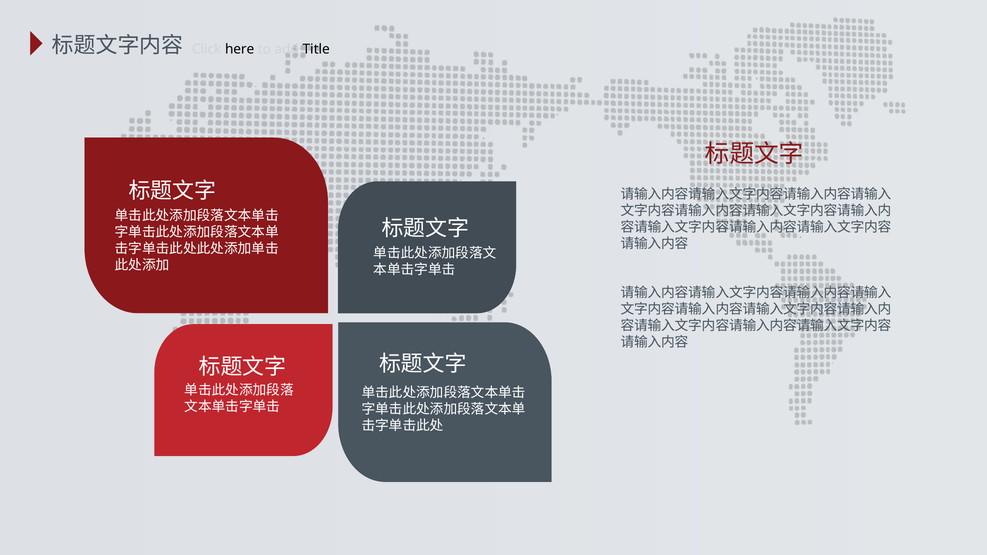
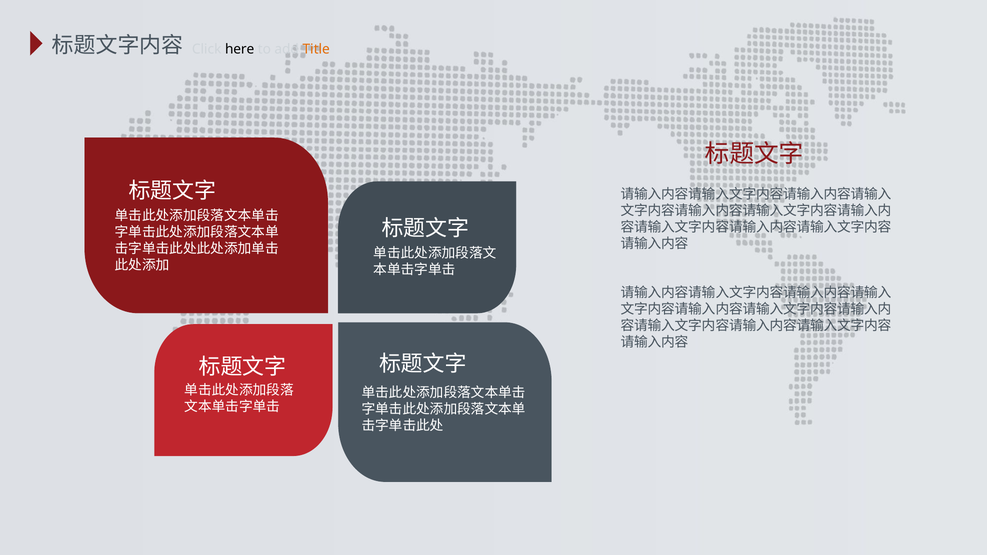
Title colour: black -> orange
